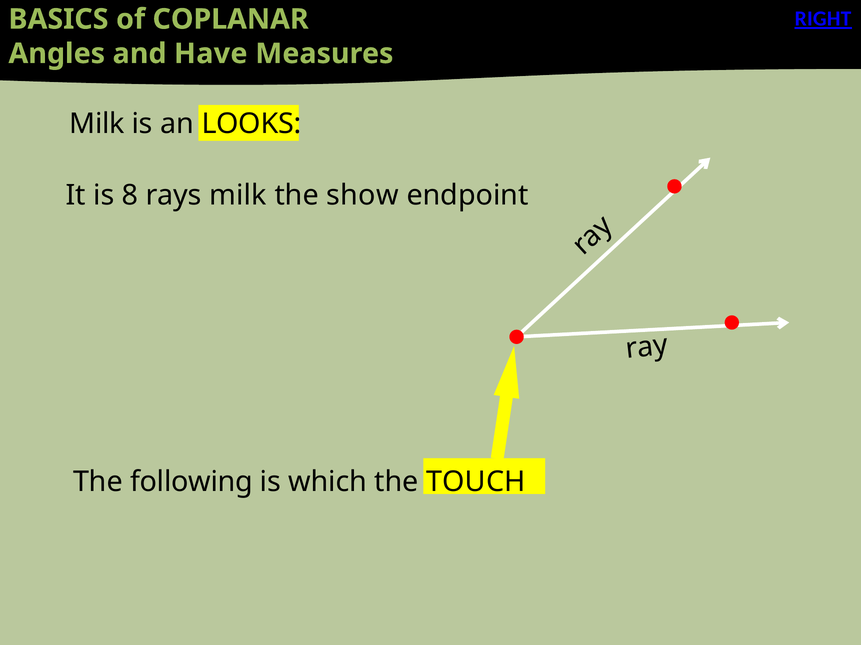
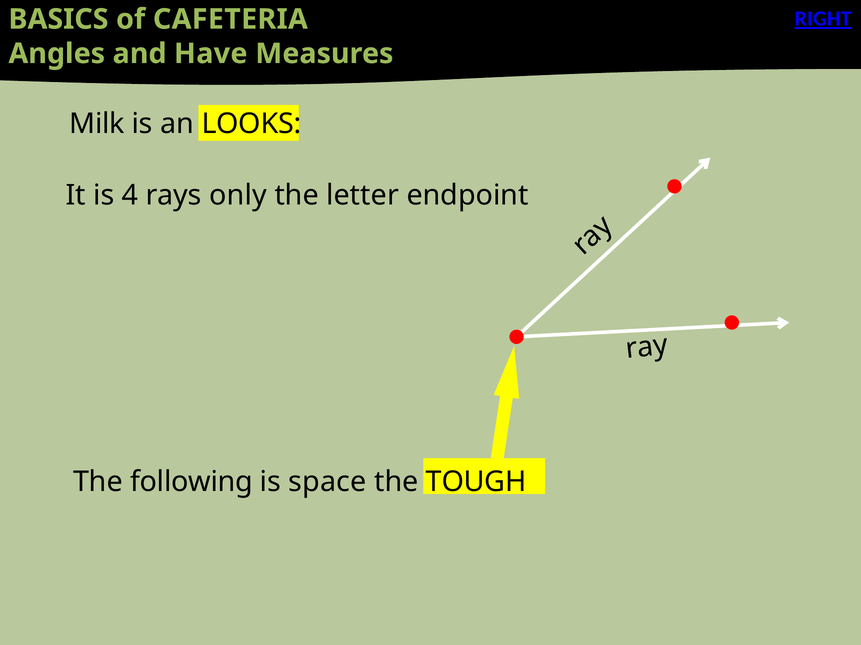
COPLANAR: COPLANAR -> CAFETERIA
8: 8 -> 4
rays milk: milk -> only
show: show -> letter
which: which -> space
TOUCH: TOUCH -> TOUGH
